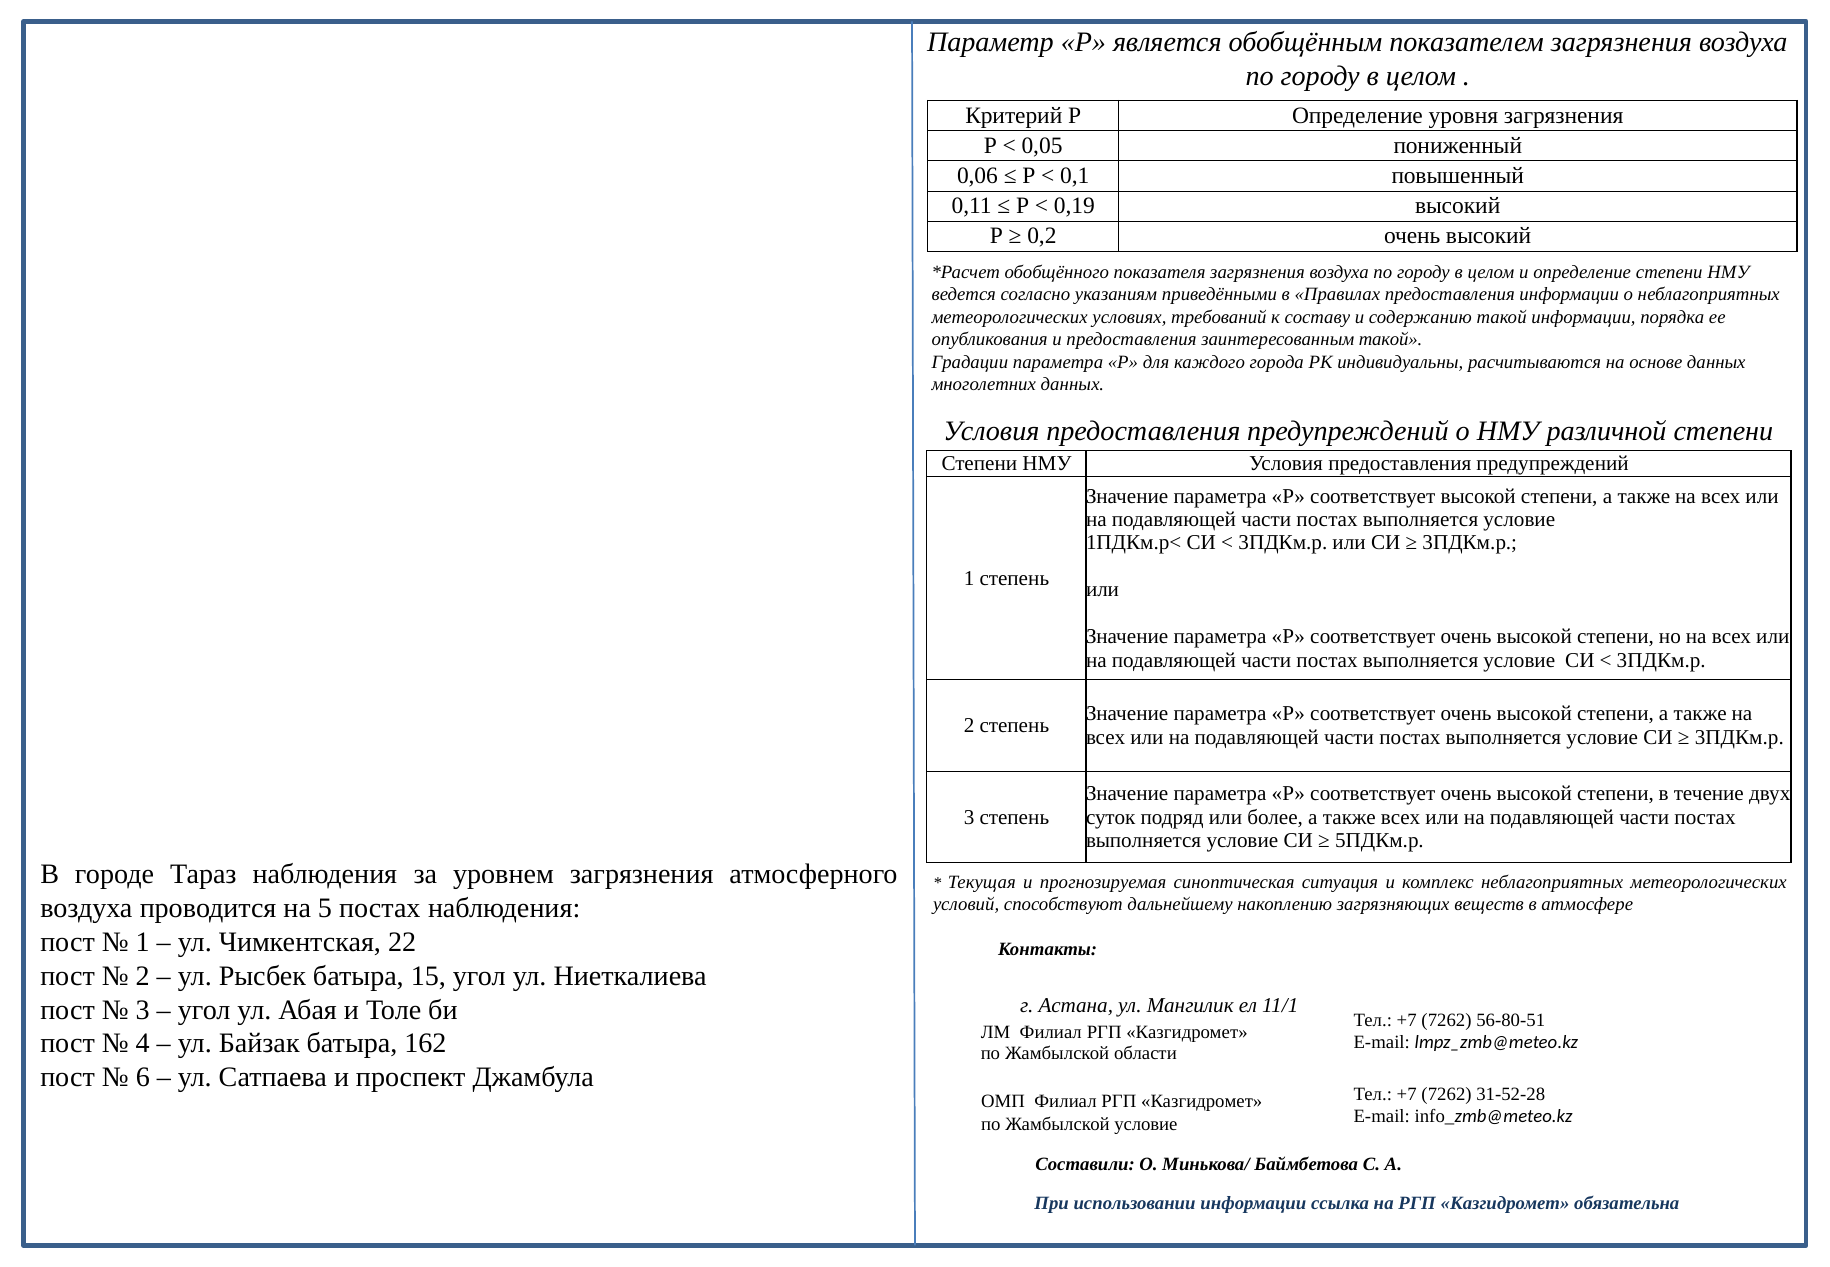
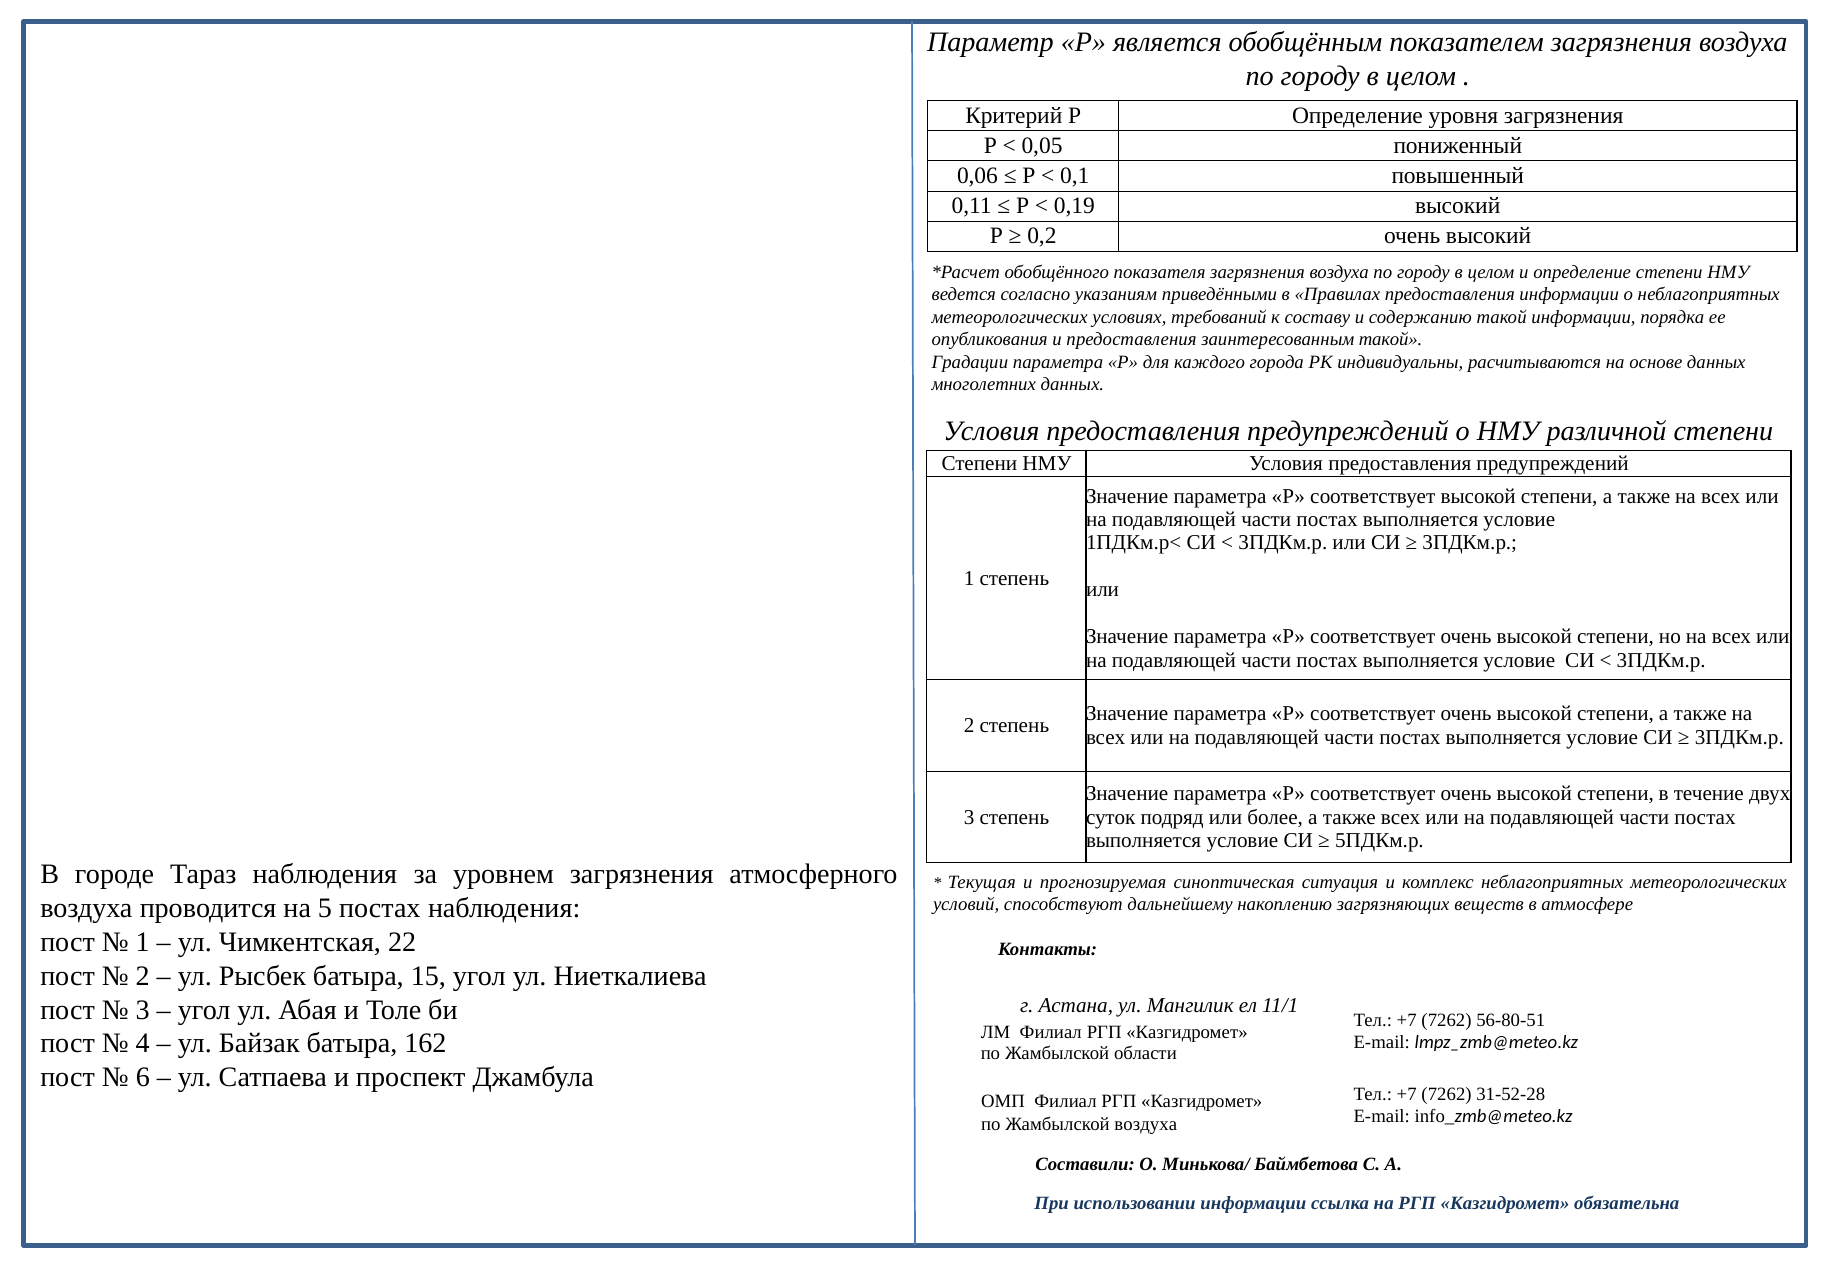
Жамбылской условие: условие -> воздуха
